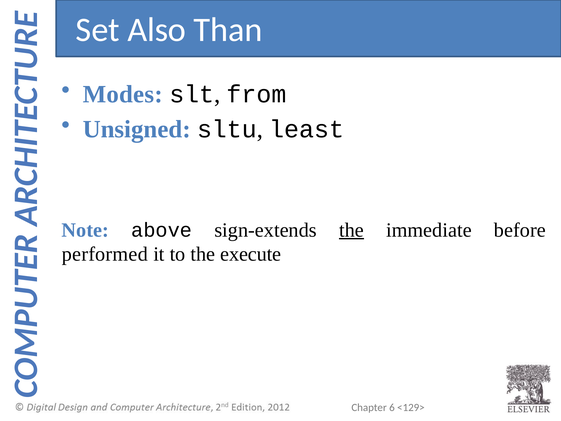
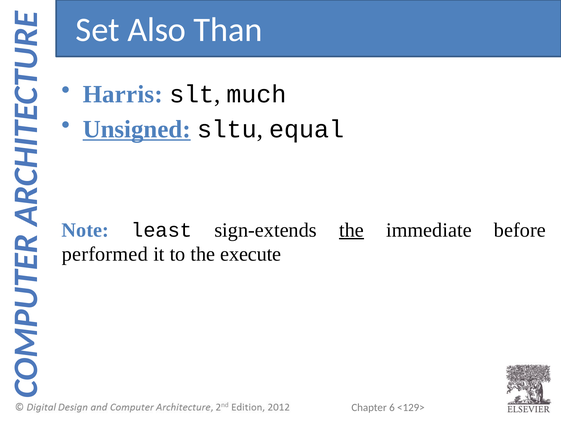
Modes: Modes -> Harris
from: from -> much
Unsigned underline: none -> present
least: least -> equal
above: above -> least
